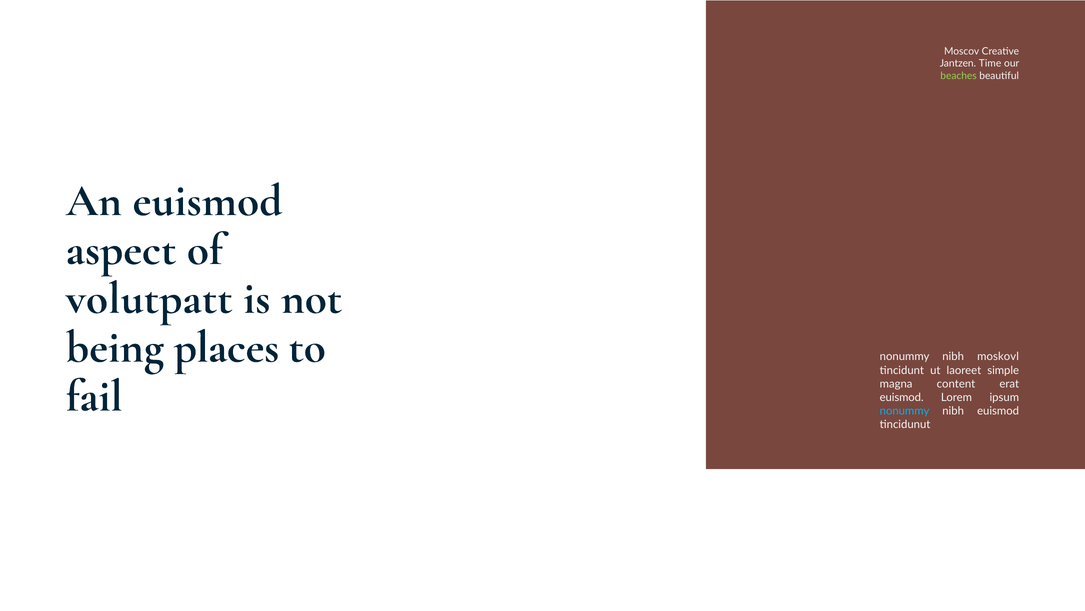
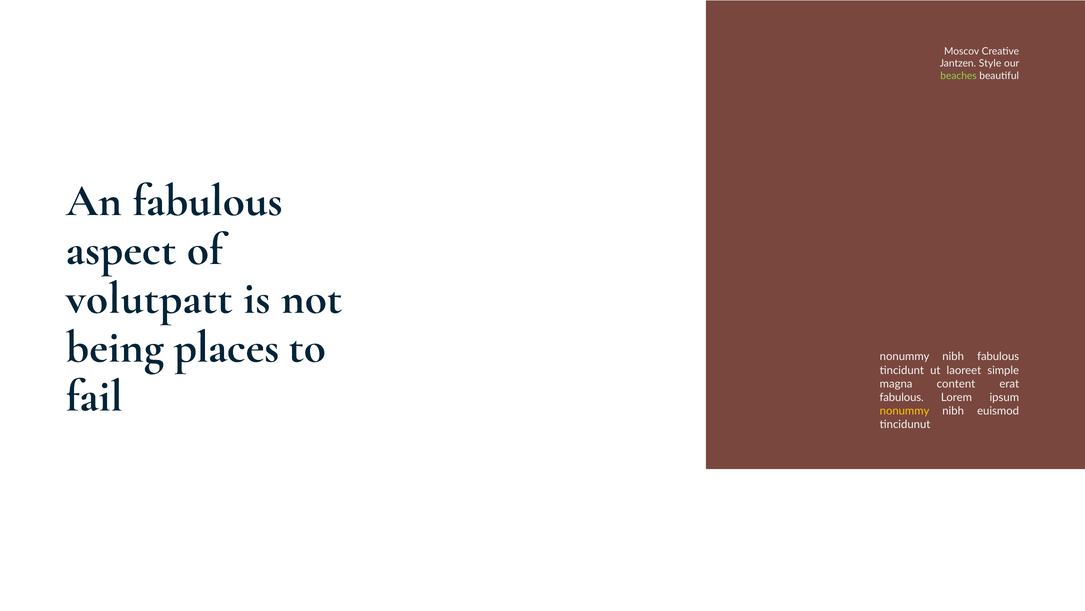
Time: Time -> Style
An euismod: euismod -> fabulous
nibh moskovl: moskovl -> fabulous
euismod at (902, 397): euismod -> fabulous
nonummy at (905, 411) colour: light blue -> yellow
